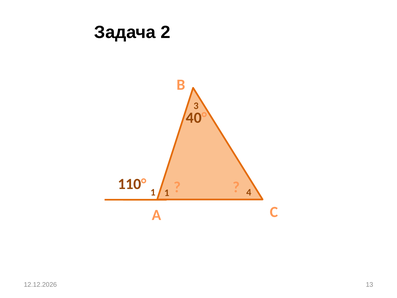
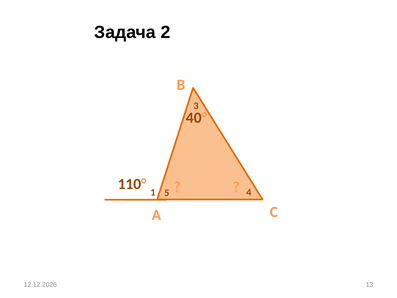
1 1: 1 -> 5
